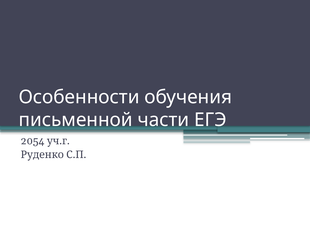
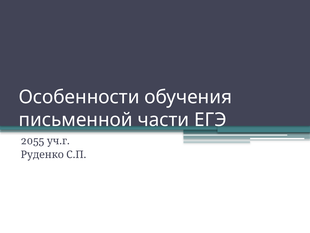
2054: 2054 -> 2055
